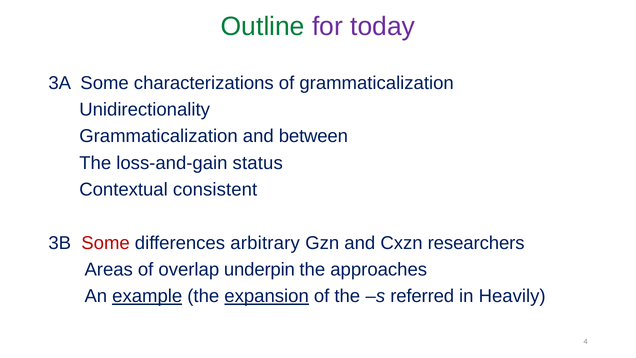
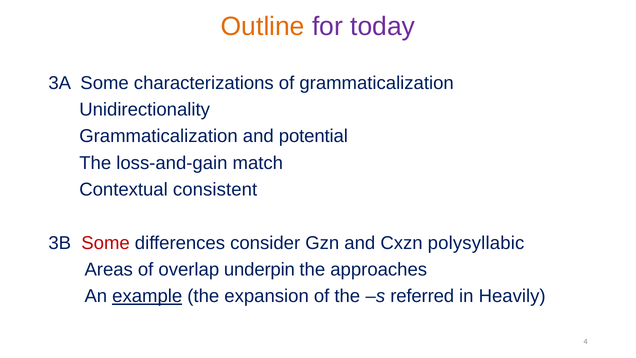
Outline colour: green -> orange
between: between -> potential
status: status -> match
arbitrary: arbitrary -> consider
researchers: researchers -> polysyllabic
expansion underline: present -> none
